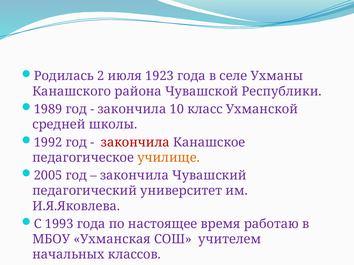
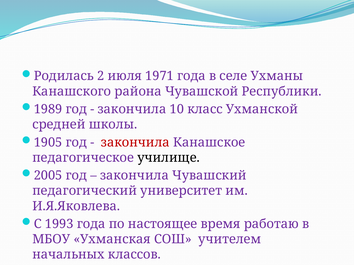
1923: 1923 -> 1971
1992: 1992 -> 1905
училище colour: orange -> black
